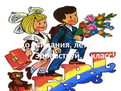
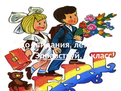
Здравствуй underline: none -> present
